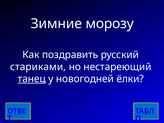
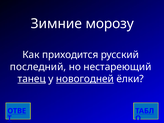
поздравить: поздравить -> приходится
стариками: стариками -> последний
новогодней underline: none -> present
